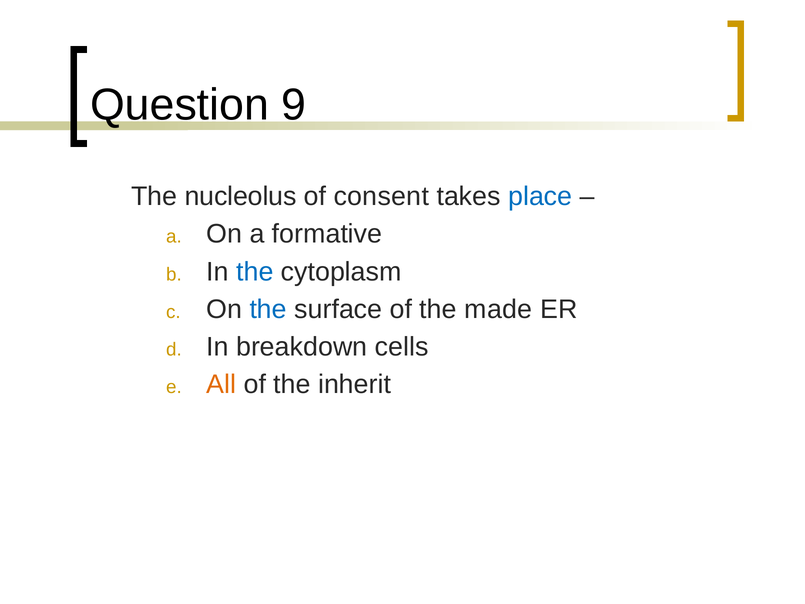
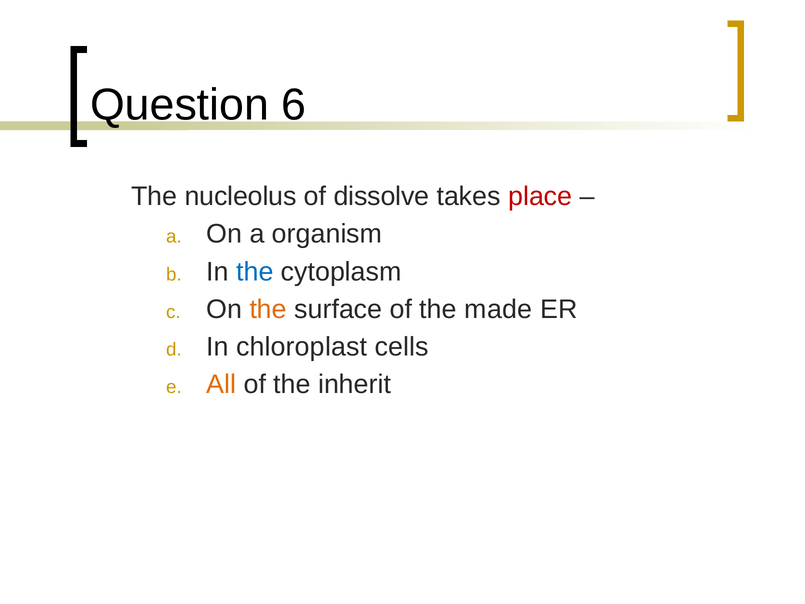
9: 9 -> 6
consent: consent -> dissolve
place colour: blue -> red
formative: formative -> organism
the at (268, 309) colour: blue -> orange
breakdown: breakdown -> chloroplast
